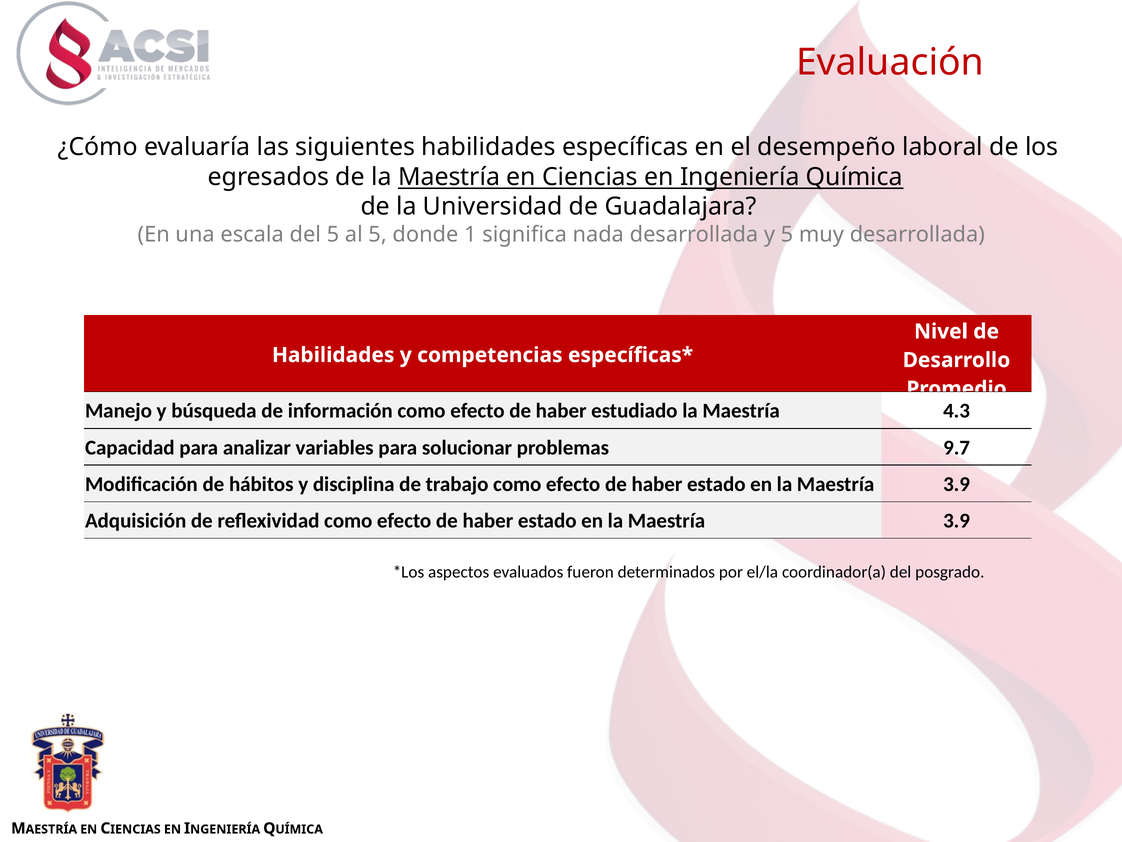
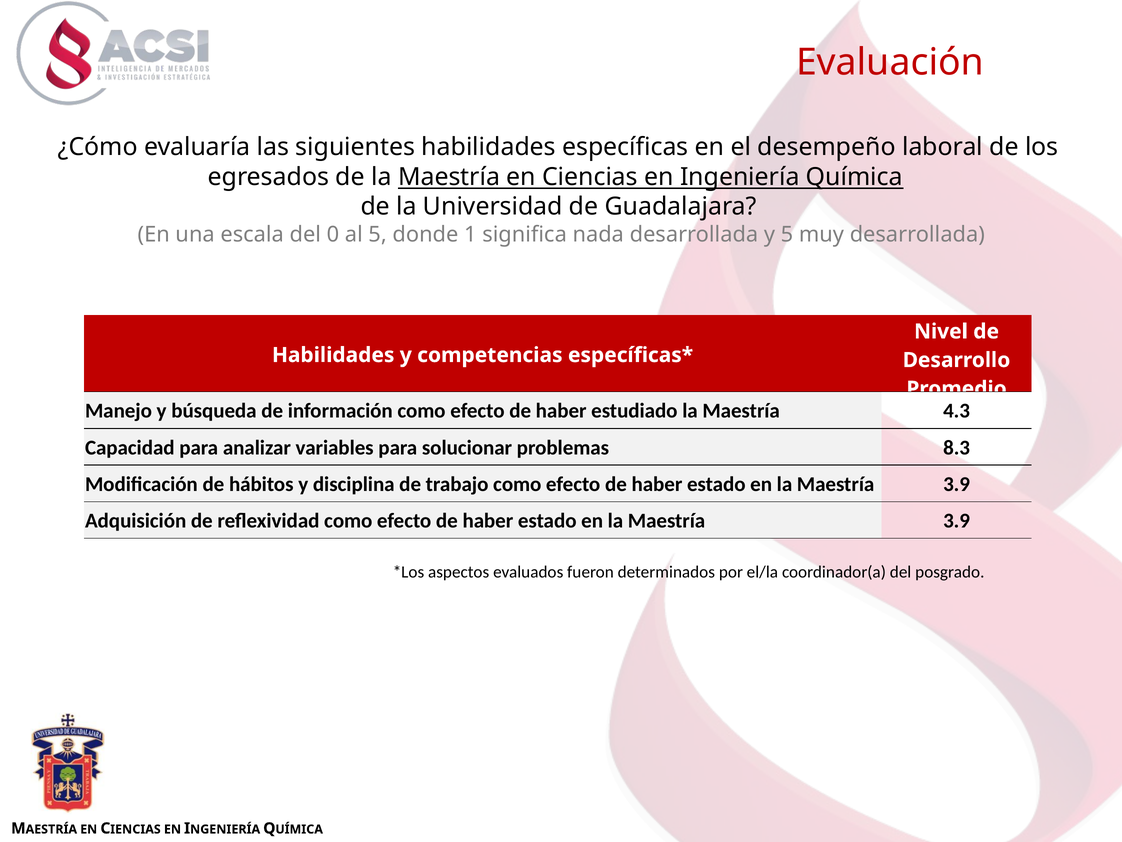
del 5: 5 -> 0
9.7: 9.7 -> 8.3
